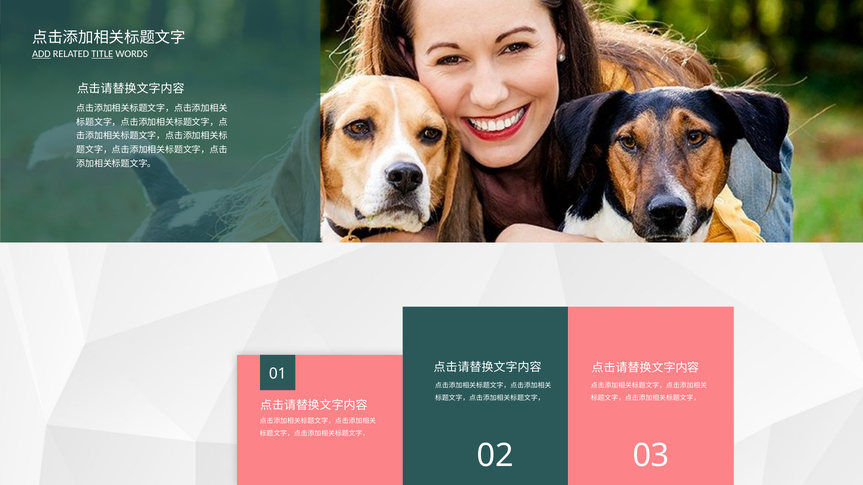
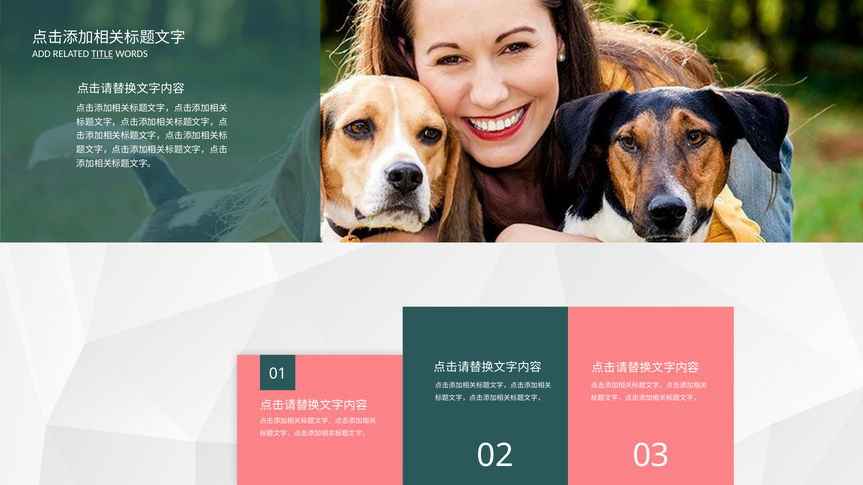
ADD underline: present -> none
